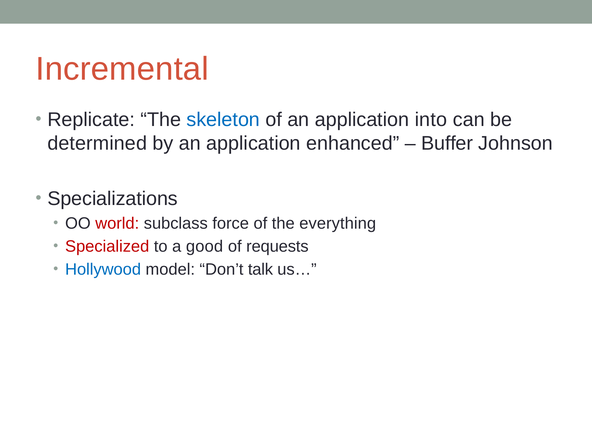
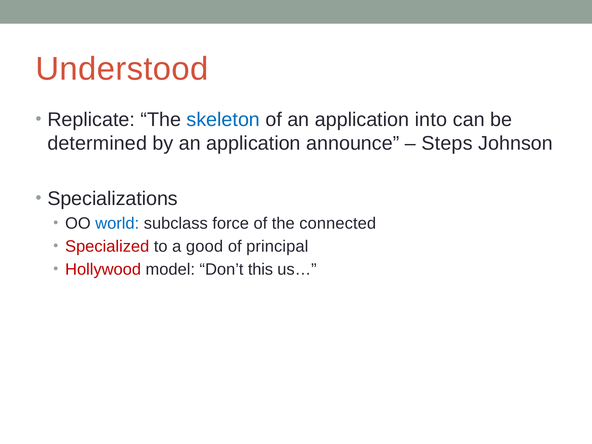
Incremental: Incremental -> Understood
enhanced: enhanced -> announce
Buffer: Buffer -> Steps
world colour: red -> blue
everything: everything -> connected
requests: requests -> principal
Hollywood colour: blue -> red
talk: talk -> this
